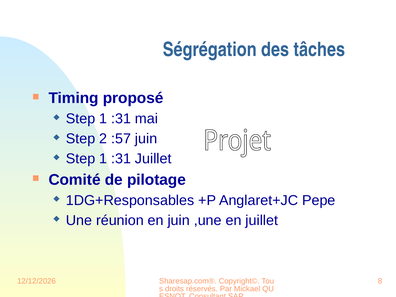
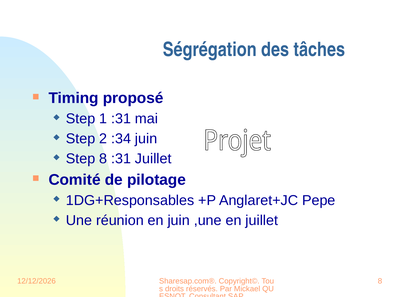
:57: :57 -> :34
1 at (103, 159): 1 -> 8
